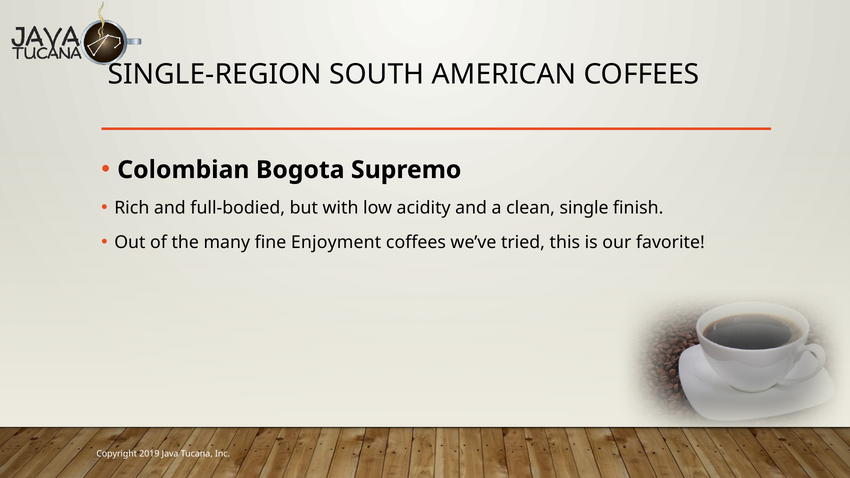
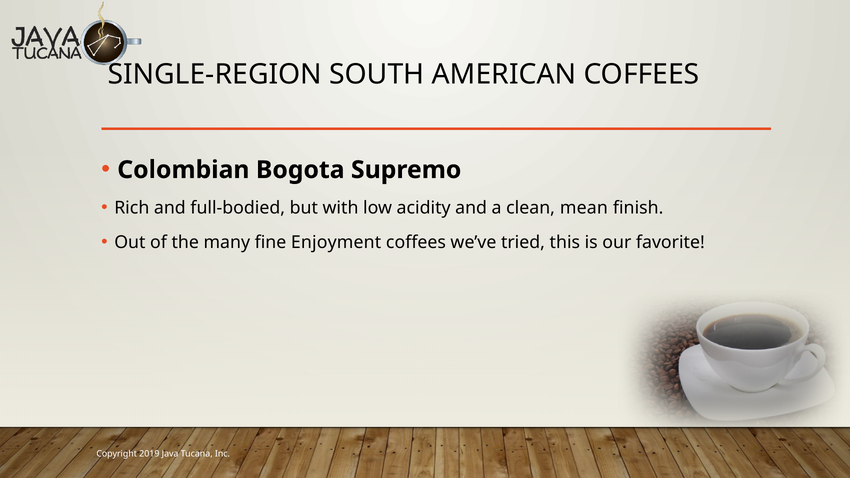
single: single -> mean
